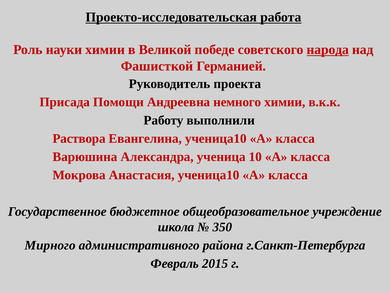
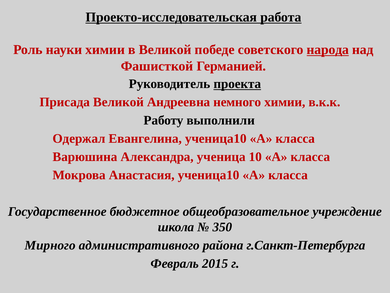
проекта underline: none -> present
Присада Помощи: Помощи -> Великой
Раствора: Раствора -> Одержал
